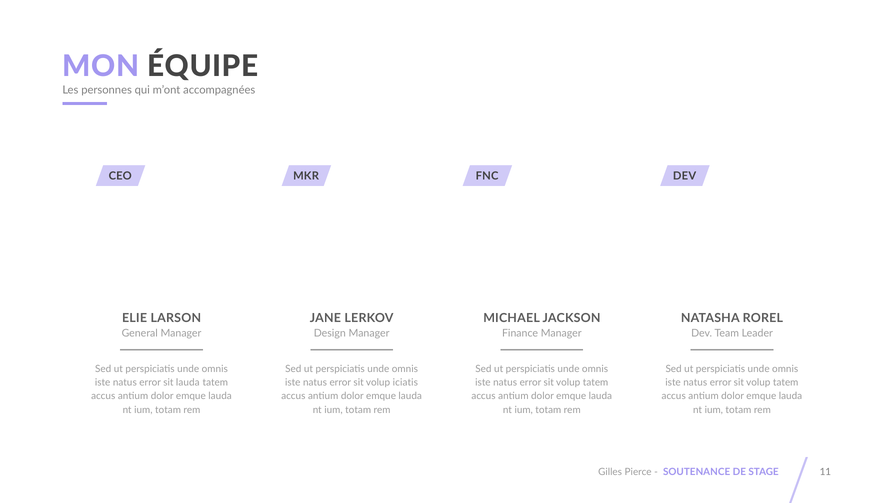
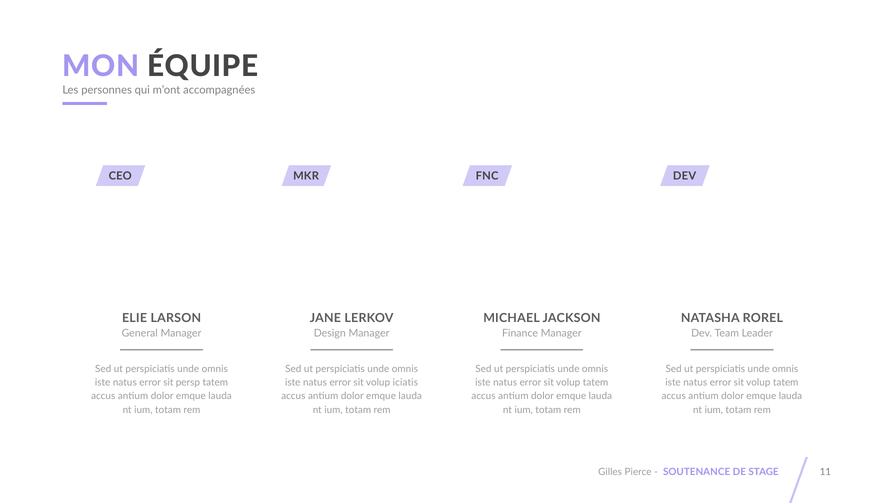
sit lauda: lauda -> persp
